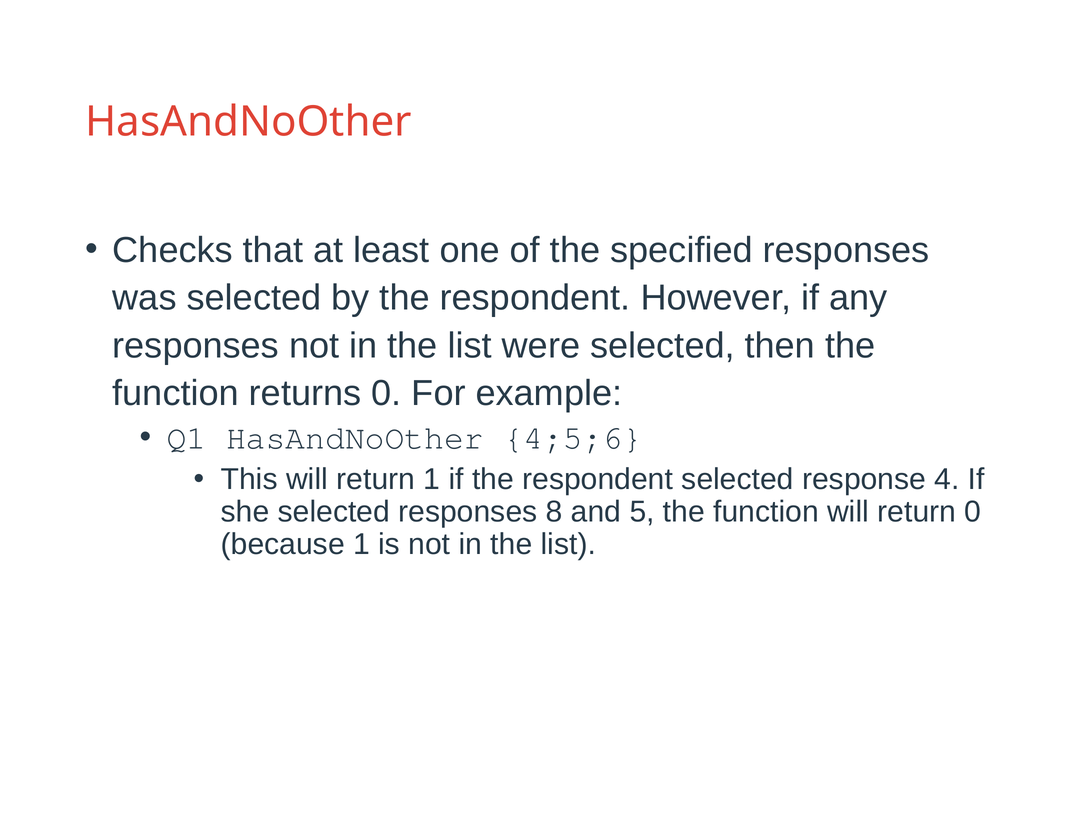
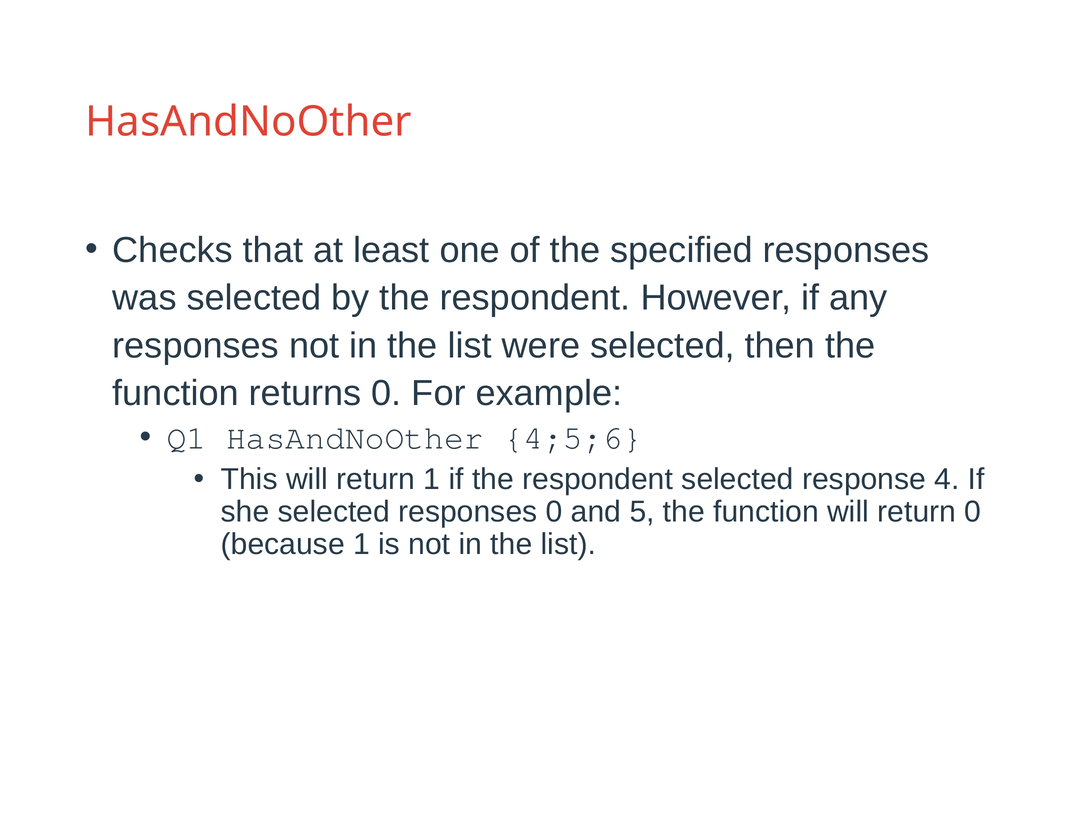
responses 8: 8 -> 0
